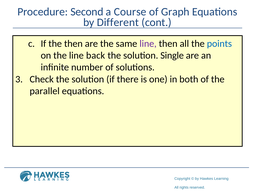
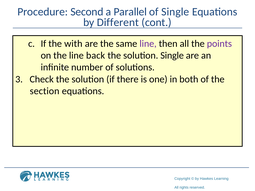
Course: Course -> Parallel
of Graph: Graph -> Single
the then: then -> with
points colour: blue -> purple
parallel: parallel -> section
